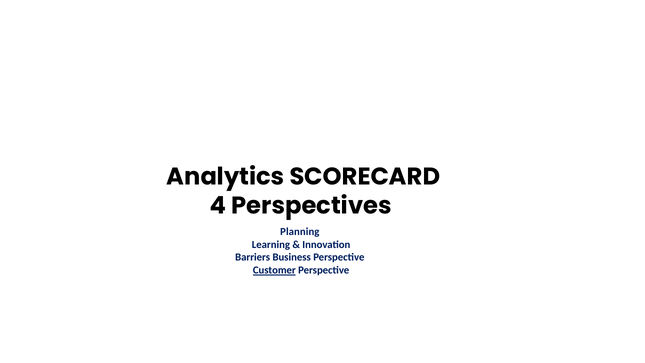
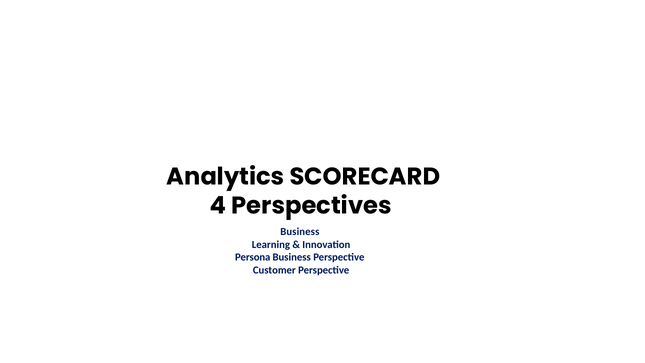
Planning at (300, 231): Planning -> Business
Barriers: Barriers -> Persona
Customer underline: present -> none
